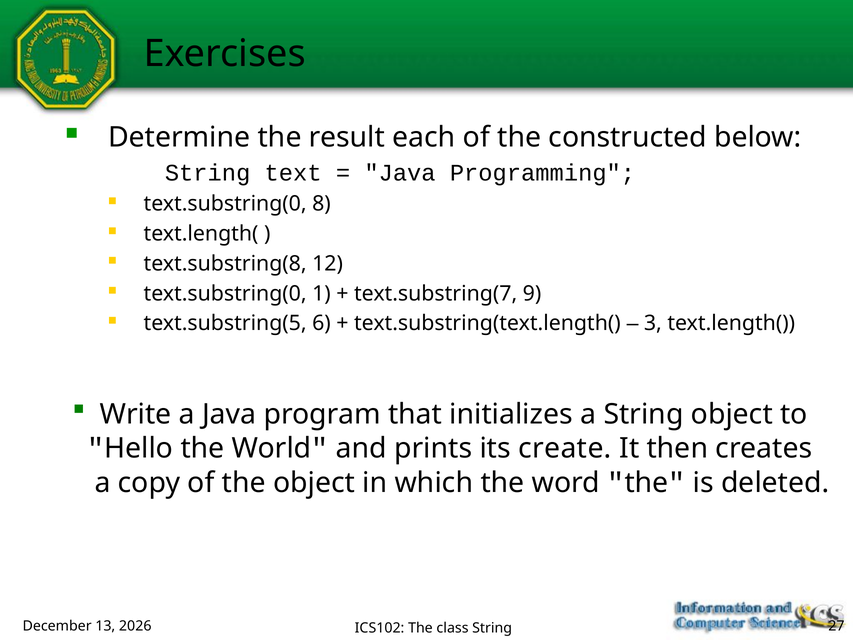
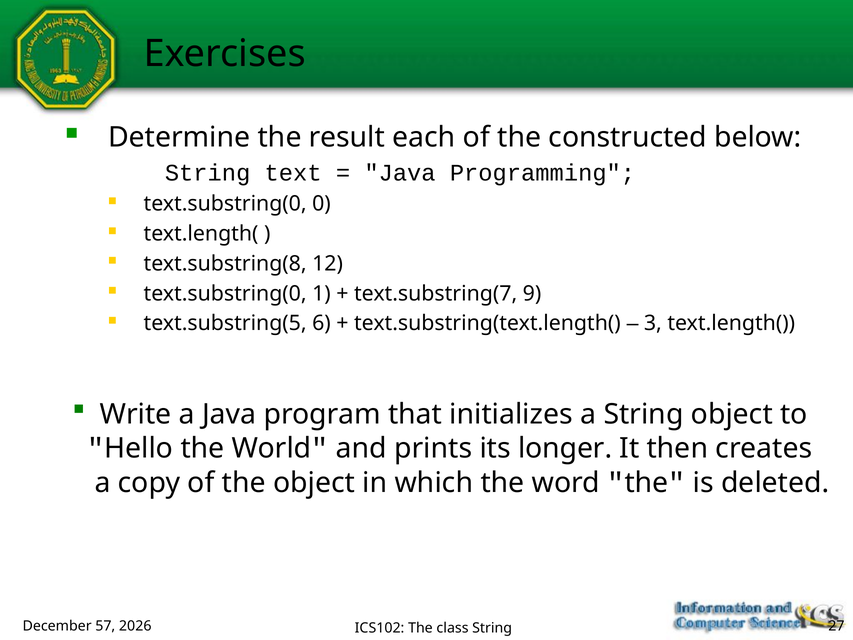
8: 8 -> 0
create: create -> longer
13: 13 -> 57
